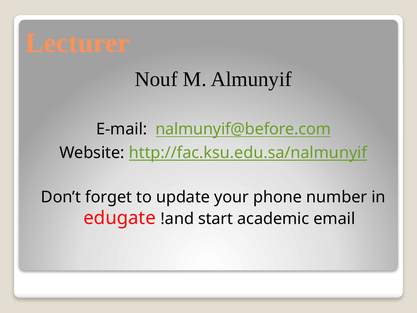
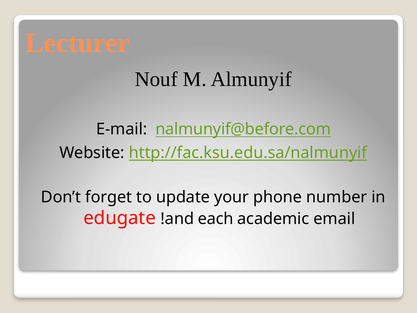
start: start -> each
